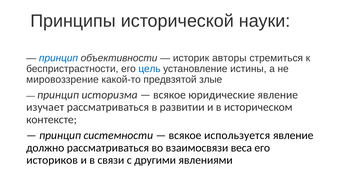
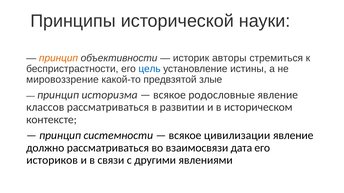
принцип at (58, 58) colour: blue -> orange
юридические: юридические -> родословные
изучает: изучает -> классов
используется: используется -> цивилизации
веса: веса -> дата
